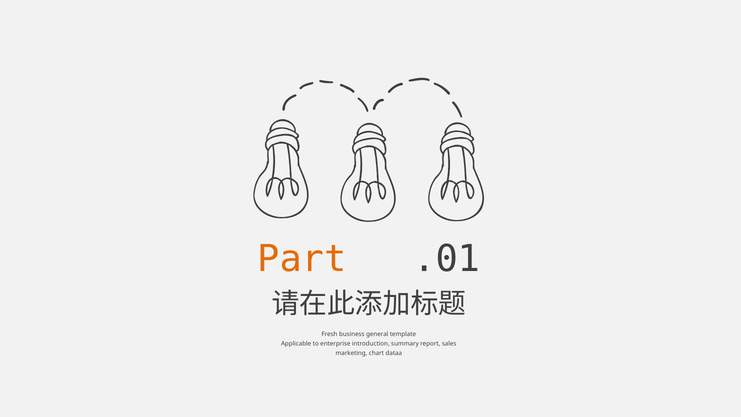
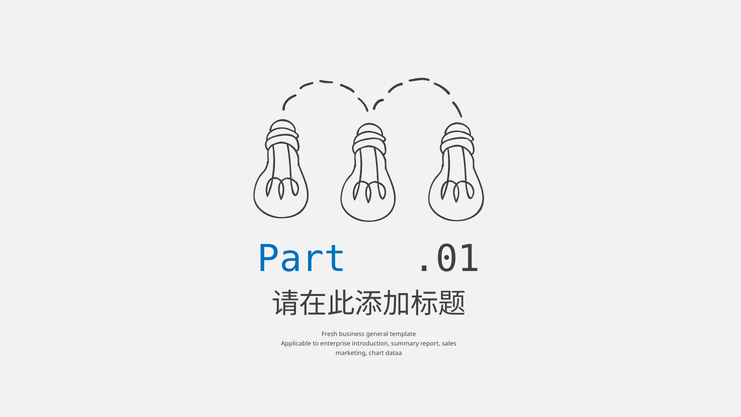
Part colour: orange -> blue
